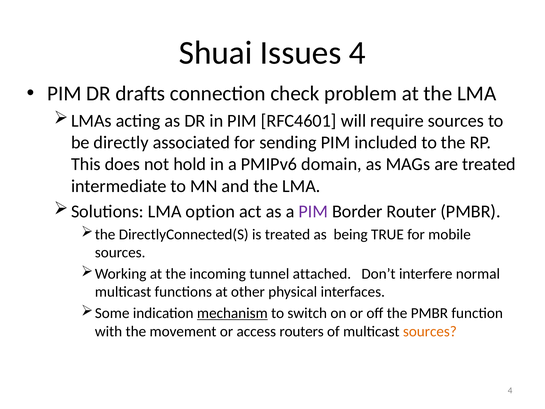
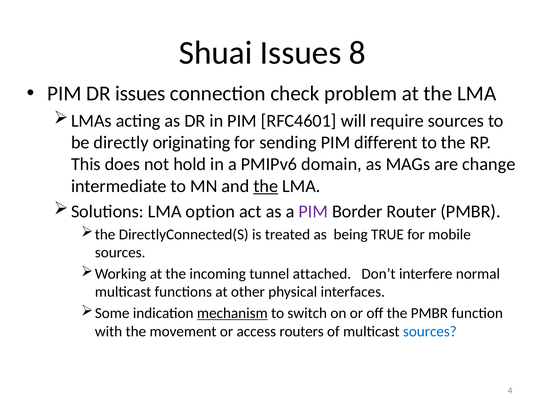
Issues 4: 4 -> 8
DR drafts: drafts -> issues
associated: associated -> originating
included: included -> different
are treated: treated -> change
the at (266, 186) underline: none -> present
sources at (430, 331) colour: orange -> blue
